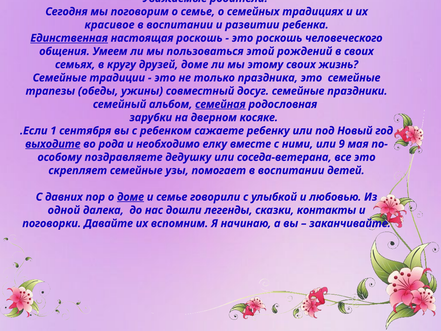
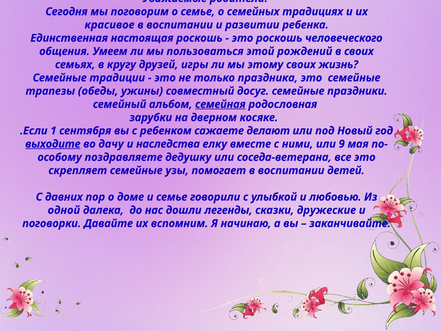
Единственная underline: present -> none
друзей доме: доме -> игры
ребенку: ребенку -> делают
рода: рода -> дачу
необходимо: необходимо -> наследства
доме at (130, 197) underline: present -> none
контакты: контакты -> дружеские
